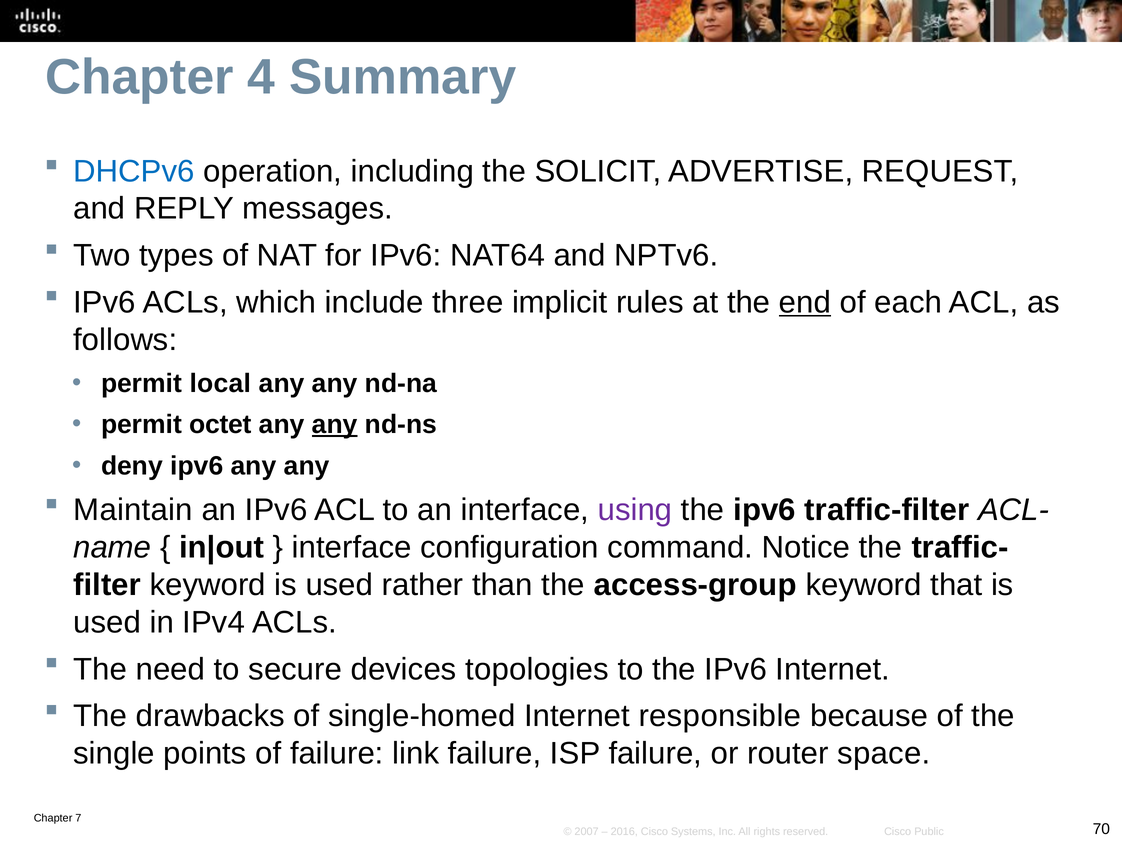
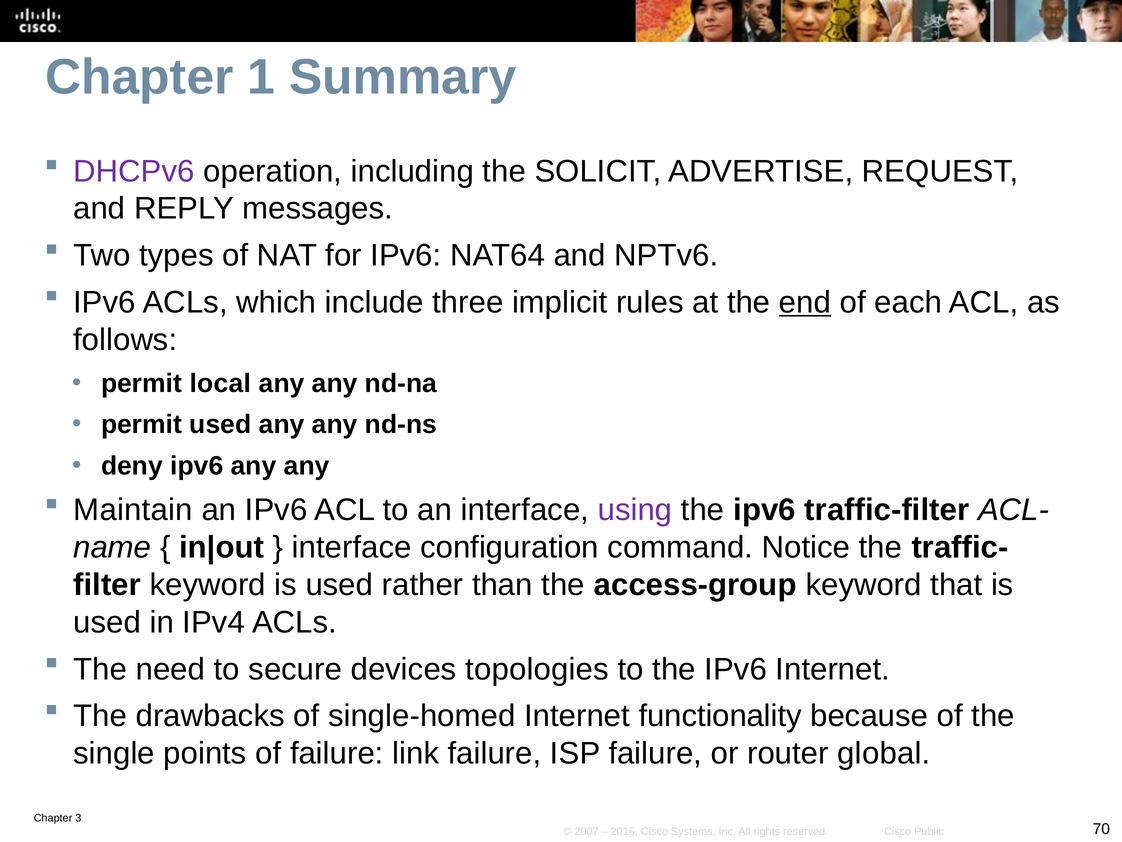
4: 4 -> 1
DHCPv6 colour: blue -> purple
permit octet: octet -> used
any at (335, 424) underline: present -> none
responsible: responsible -> functionality
space: space -> global
7: 7 -> 3
